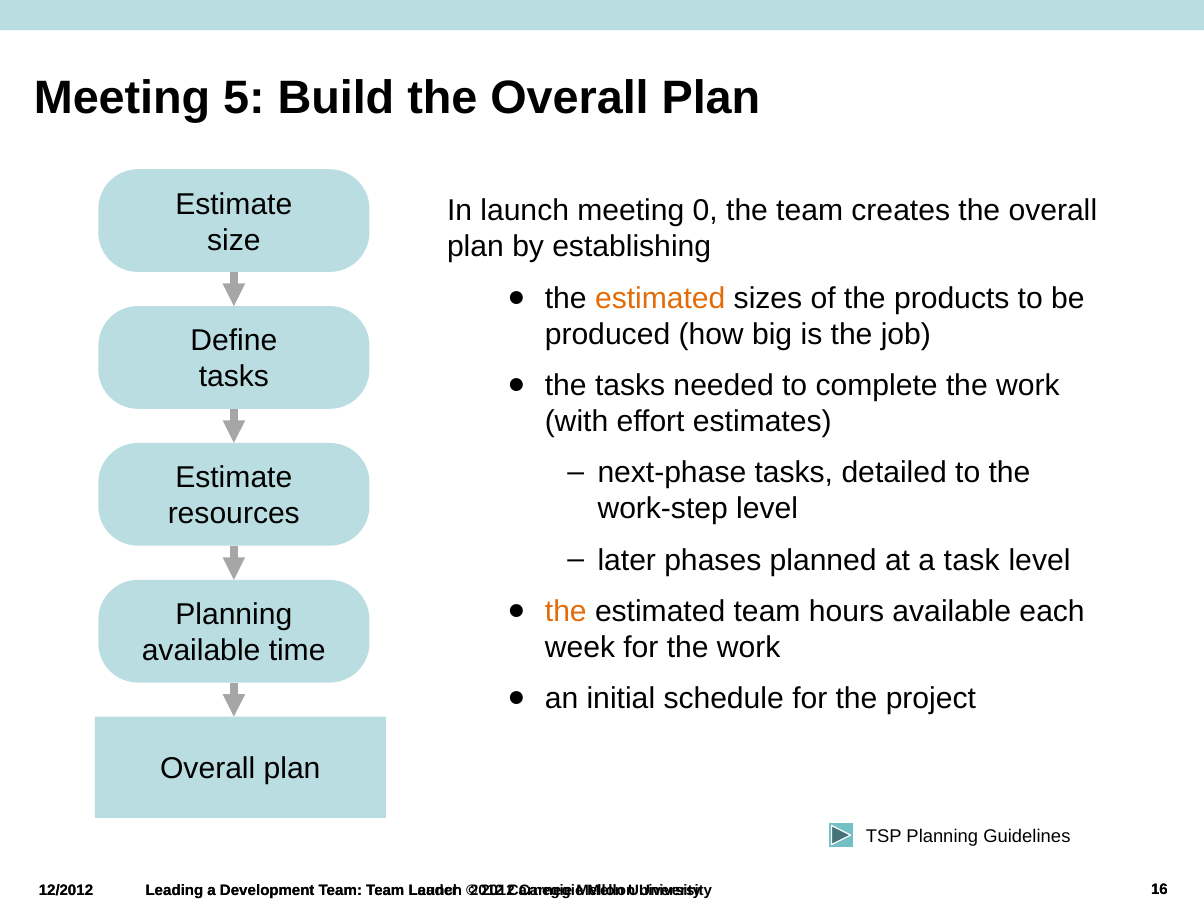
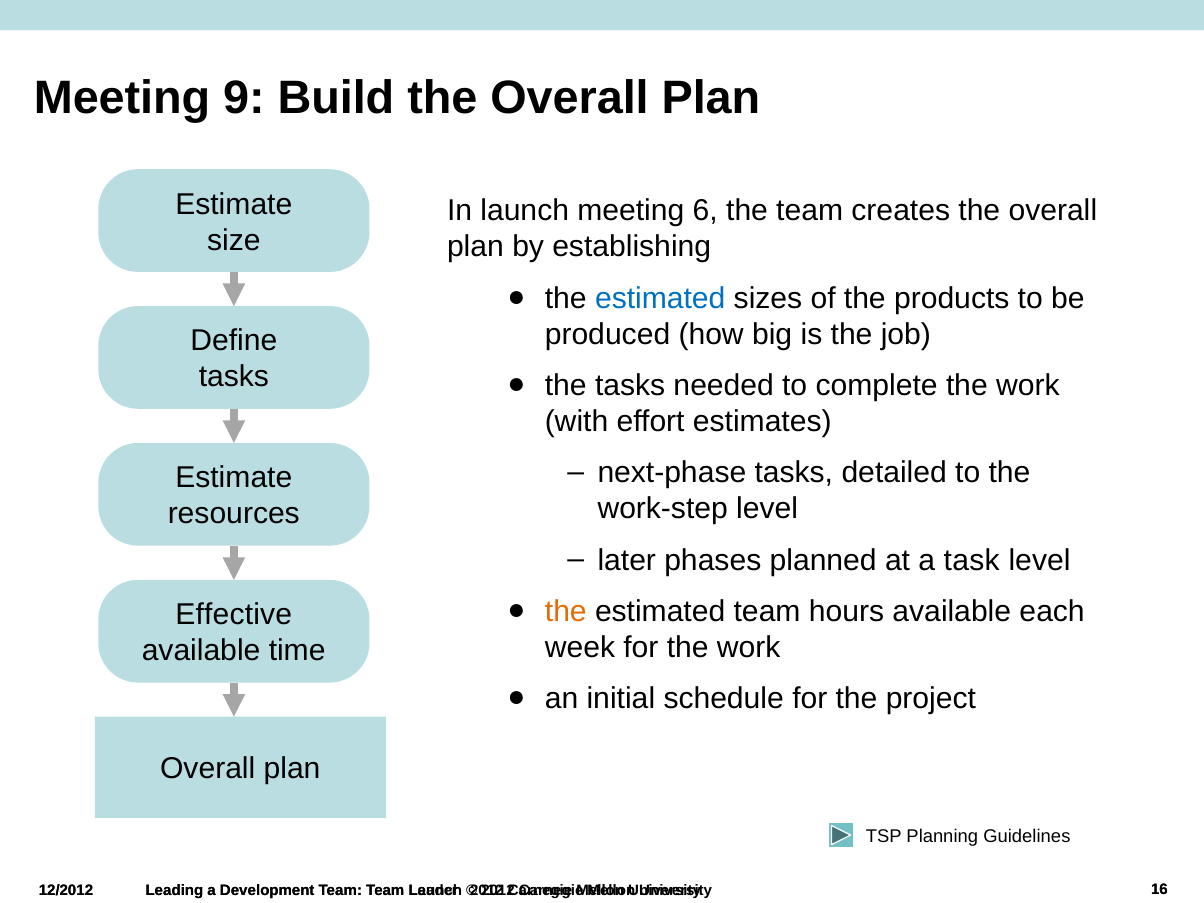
5: 5 -> 9
0: 0 -> 6
estimated at (660, 298) colour: orange -> blue
Planning at (234, 615): Planning -> Effective
